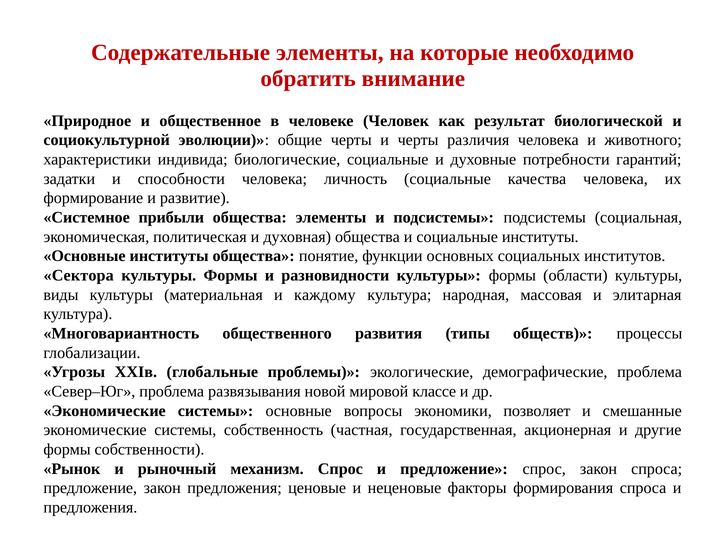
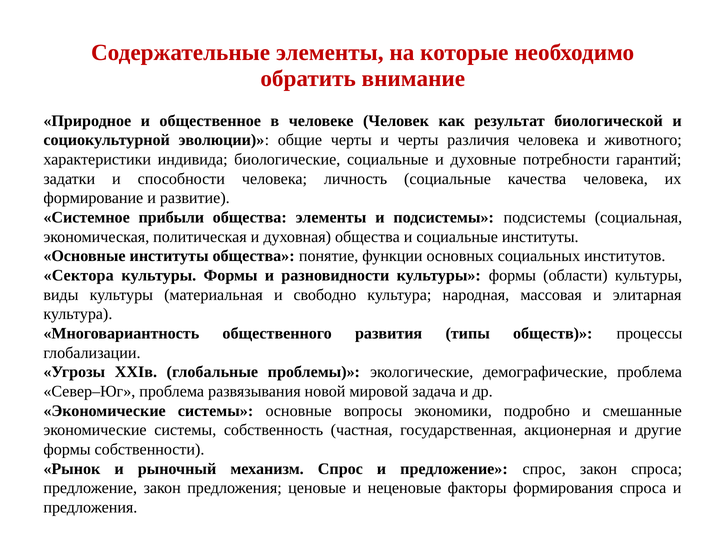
каждому: каждому -> свободно
классе: классе -> задача
позволяет: позволяет -> подробно
